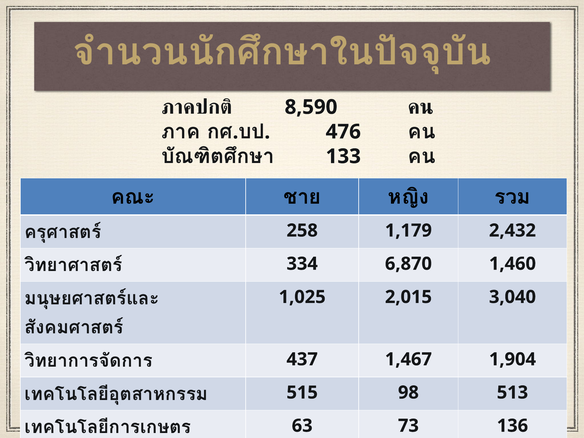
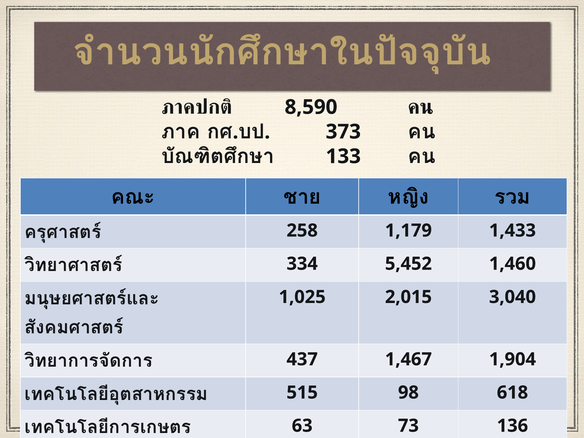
476: 476 -> 373
2,432: 2,432 -> 1,433
6,870: 6,870 -> 5,452
513: 513 -> 618
